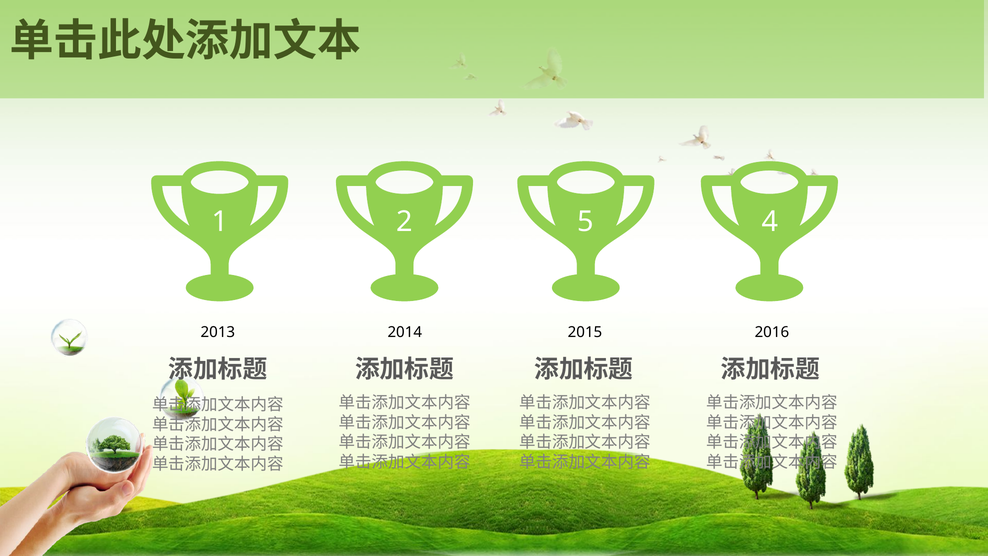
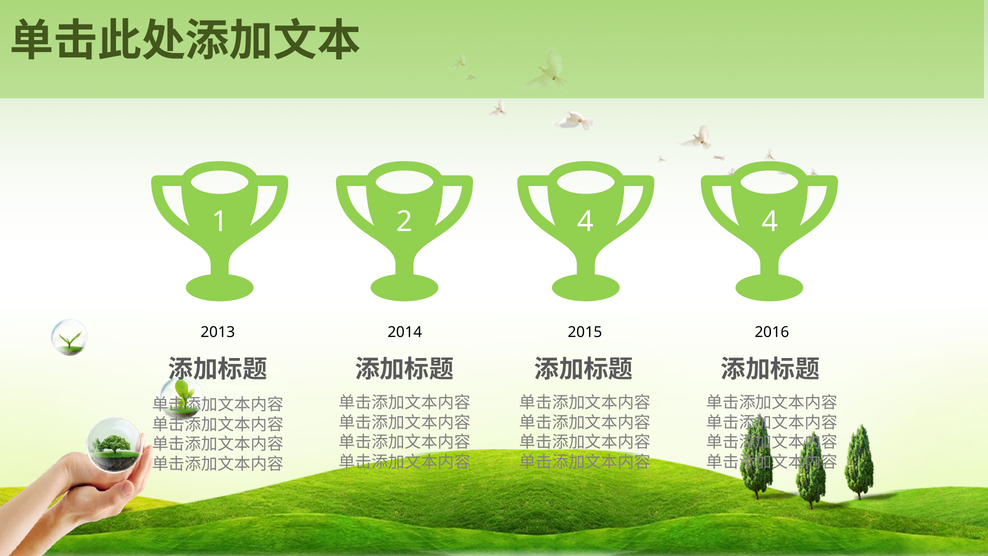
2 5: 5 -> 4
